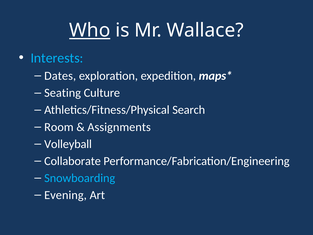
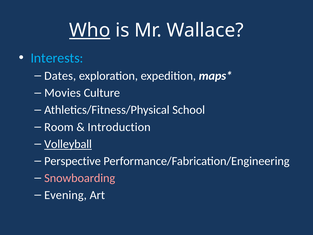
Seating: Seating -> Movies
Search: Search -> School
Assignments: Assignments -> Introduction
Volleyball underline: none -> present
Collaborate: Collaborate -> Perspective
Snowboarding colour: light blue -> pink
